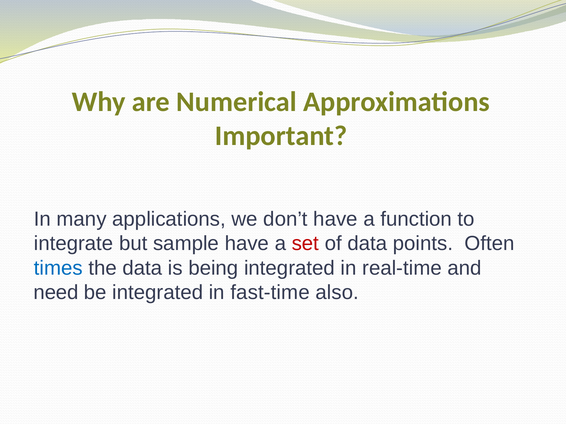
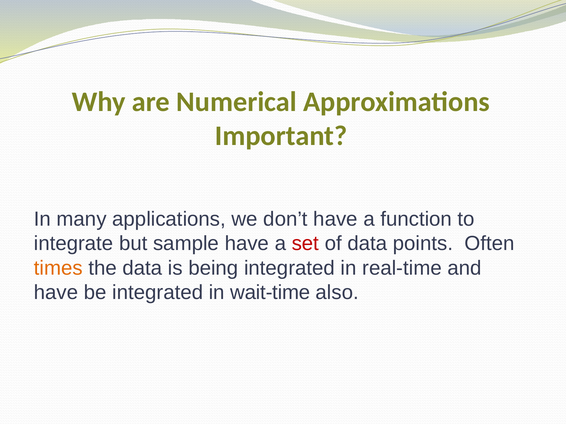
times colour: blue -> orange
need at (56, 293): need -> have
fast-time: fast-time -> wait-time
